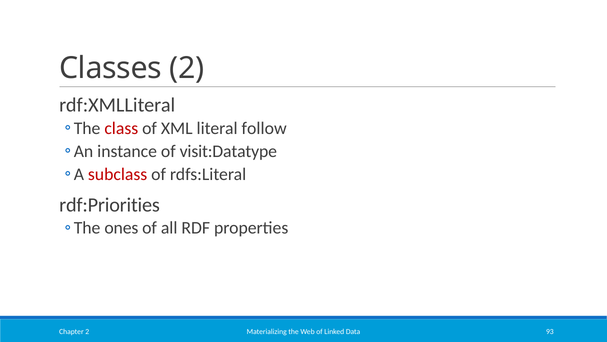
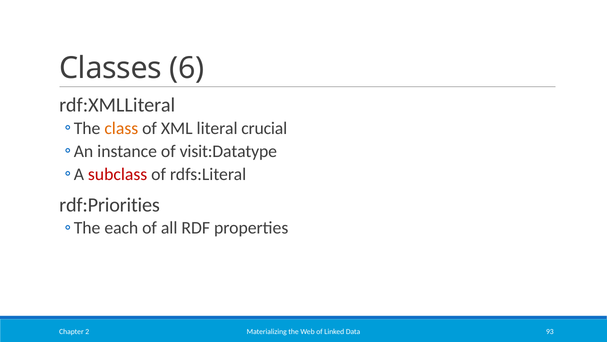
Classes 2: 2 -> 6
class colour: red -> orange
follow: follow -> crucial
ones: ones -> each
